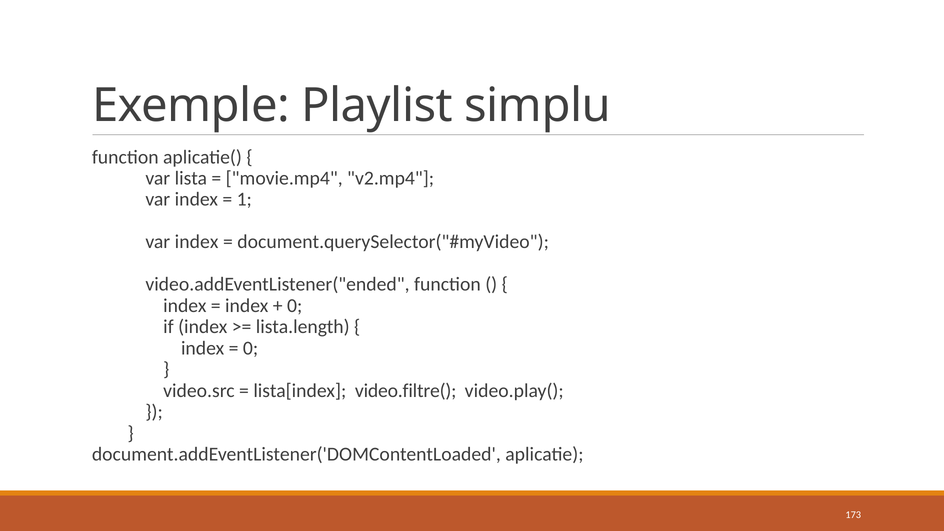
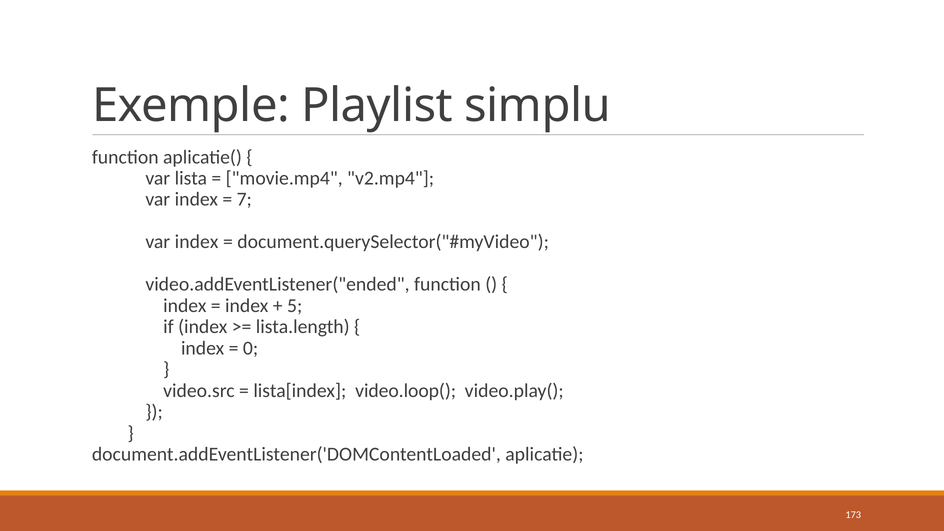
1: 1 -> 7
0 at (295, 306): 0 -> 5
video.filtre(: video.filtre( -> video.loop(
